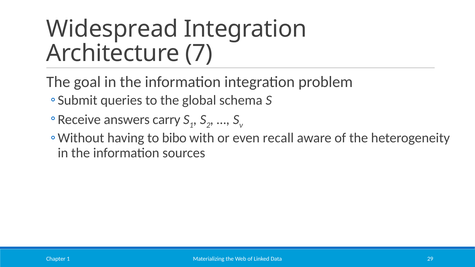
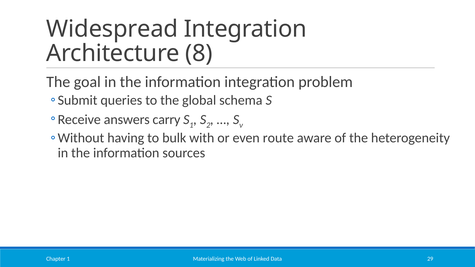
7: 7 -> 8
bibo: bibo -> bulk
recall: recall -> route
